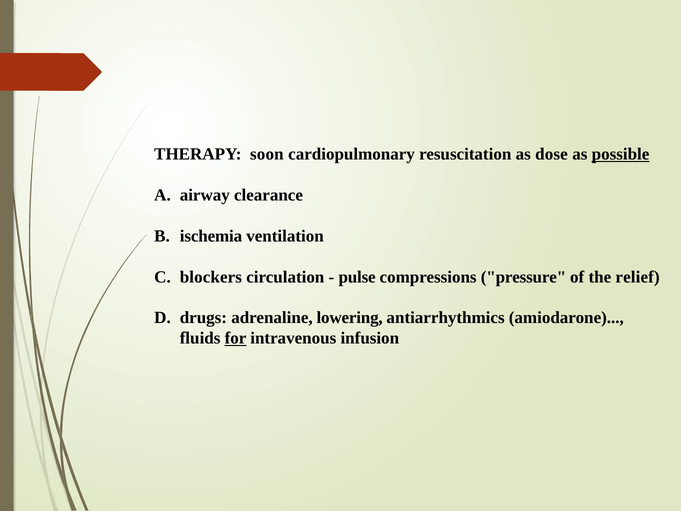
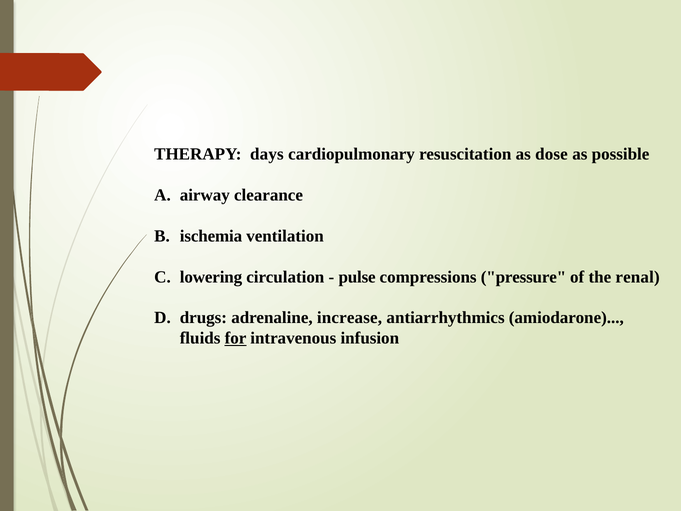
soon: soon -> days
possible underline: present -> none
blockers: blockers -> lowering
relief: relief -> renal
lowering: lowering -> increase
